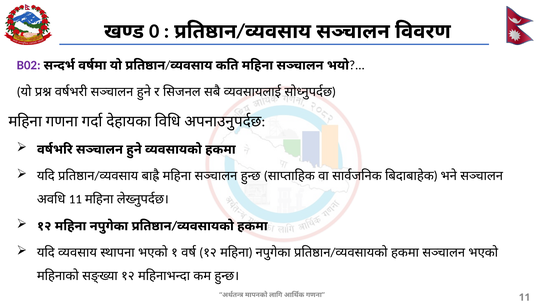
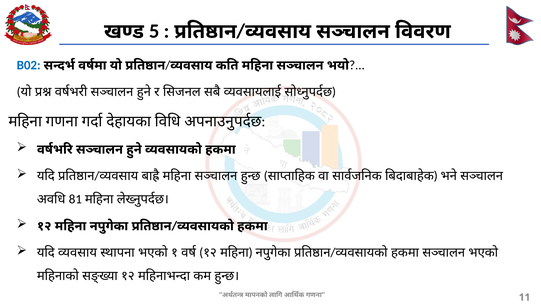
0: 0 -> 5
B02 colour: purple -> blue
11 at (75, 200): 11 -> 81
